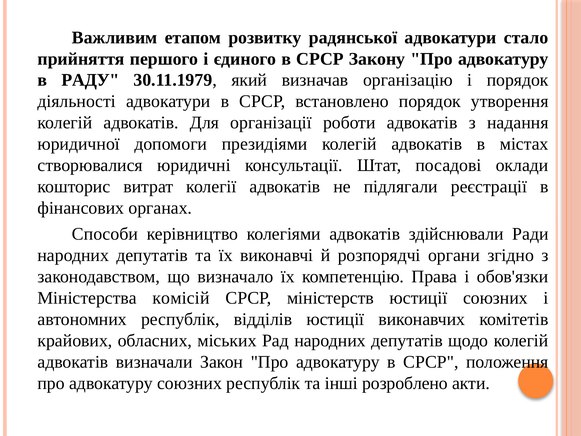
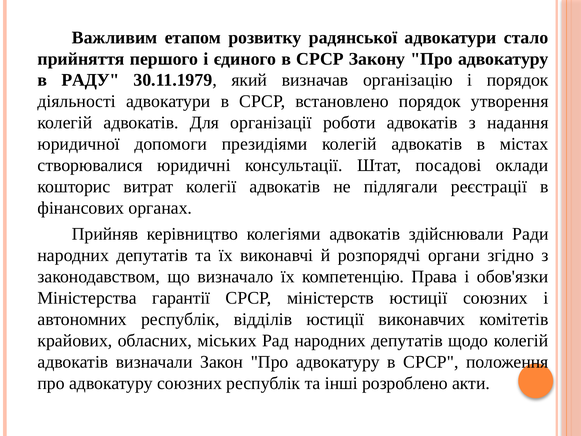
Способи: Способи -> Прийняв
комісій: комісій -> гарантії
